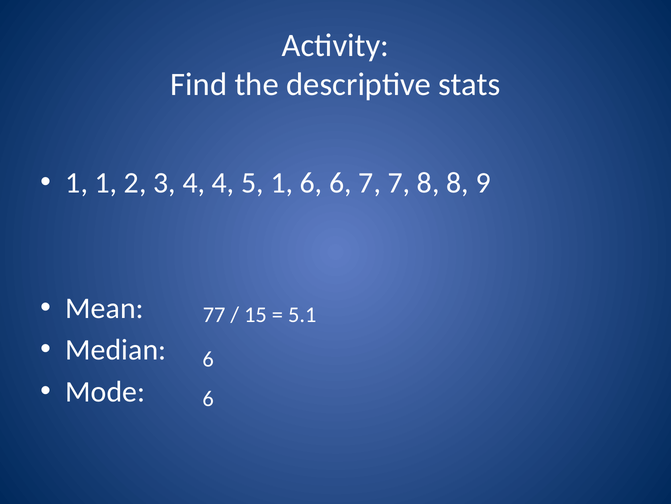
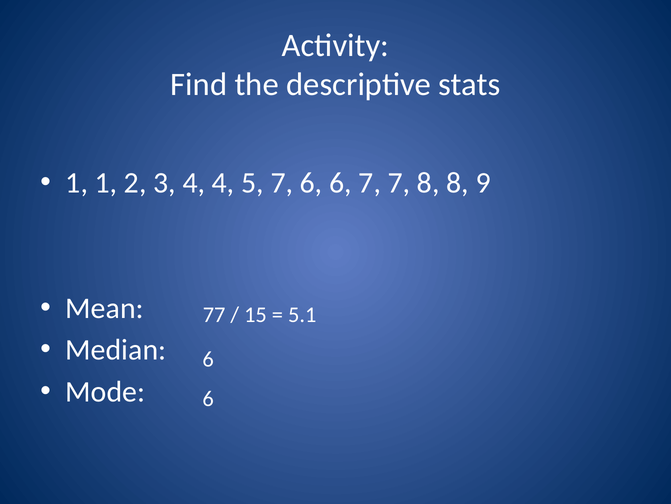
5 1: 1 -> 7
